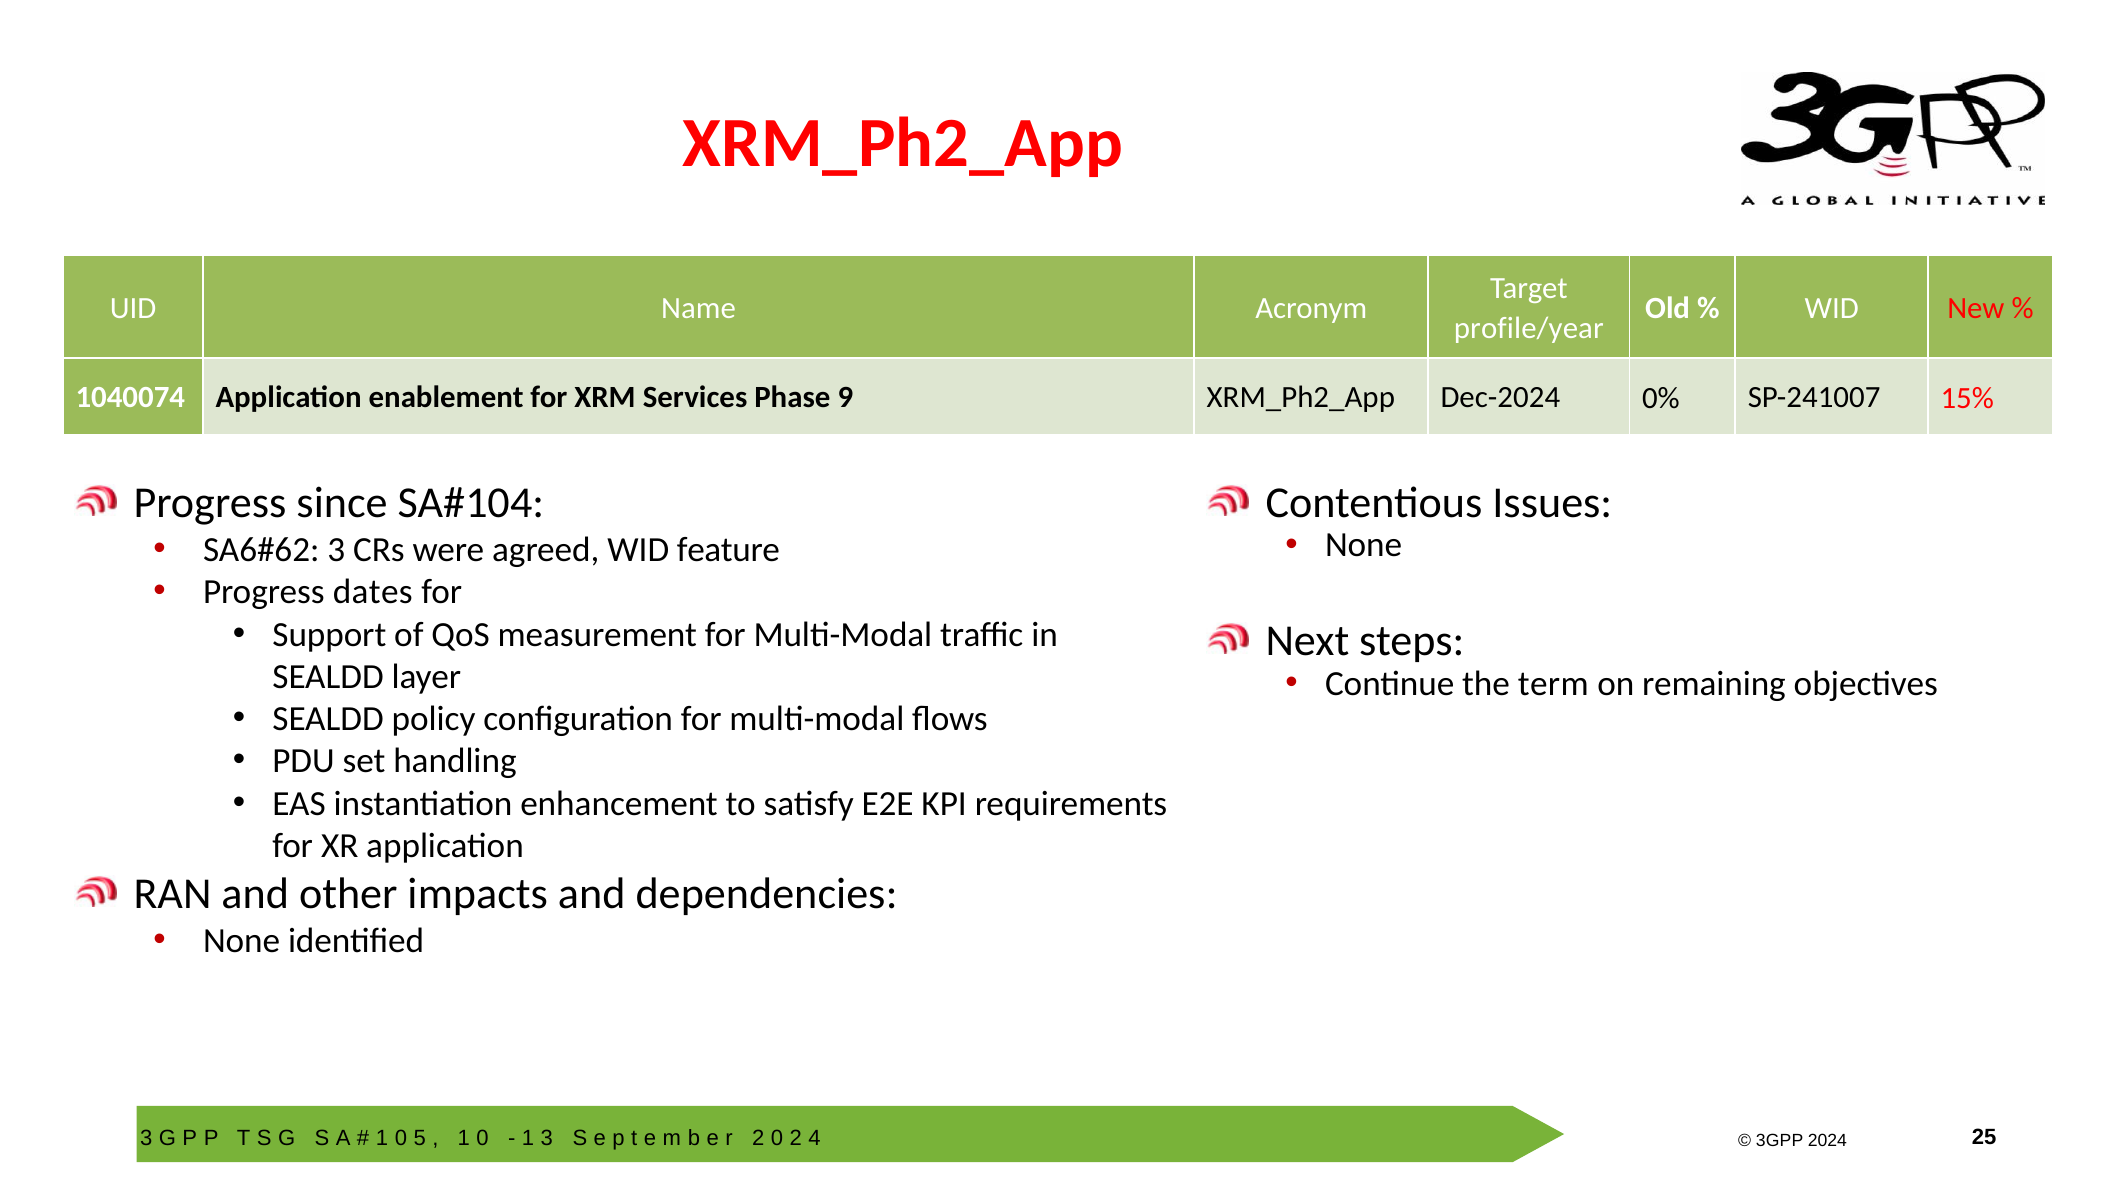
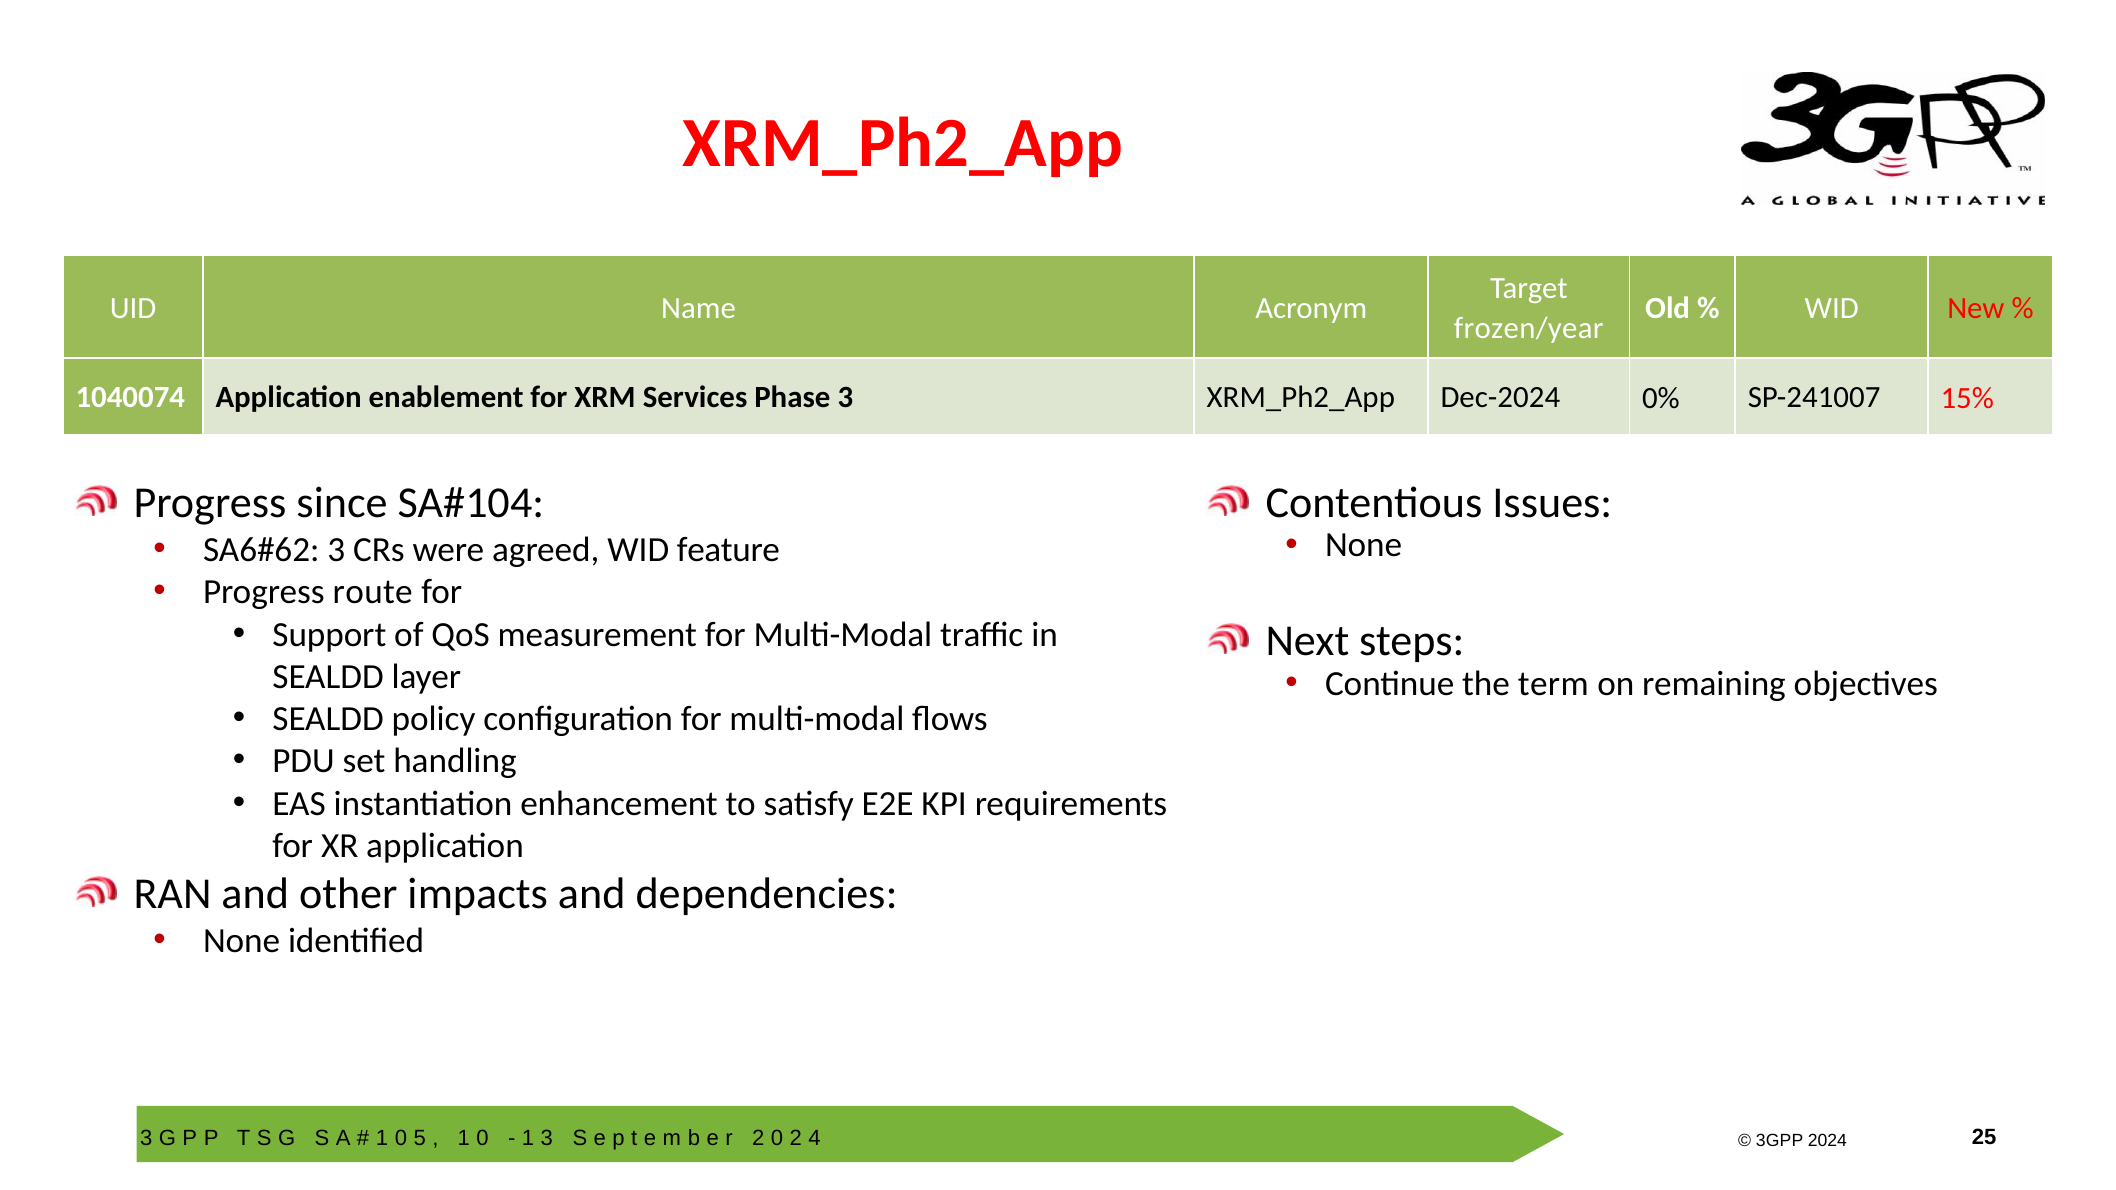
profile/year: profile/year -> frozen/year
Phase 9: 9 -> 3
dates: dates -> route
